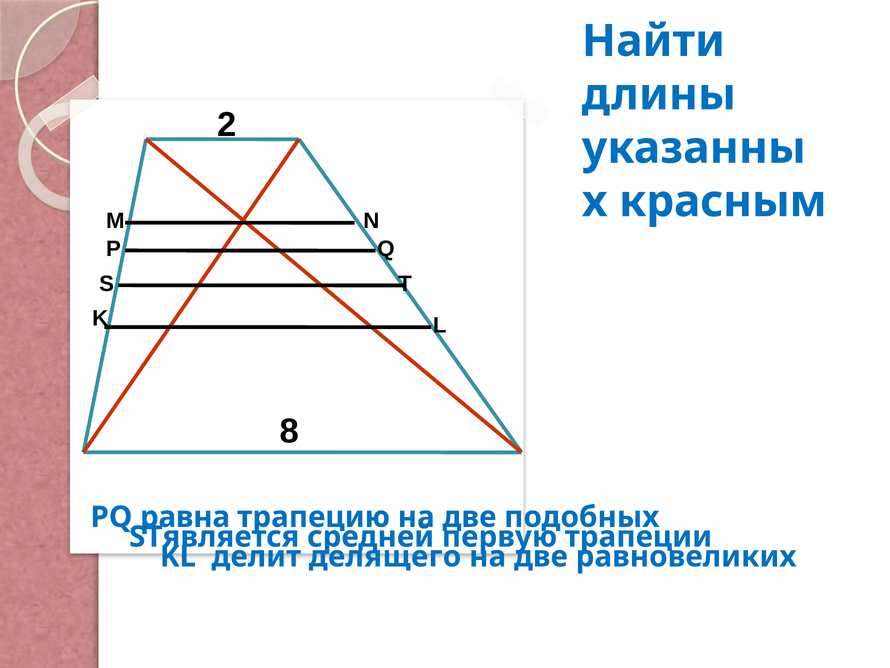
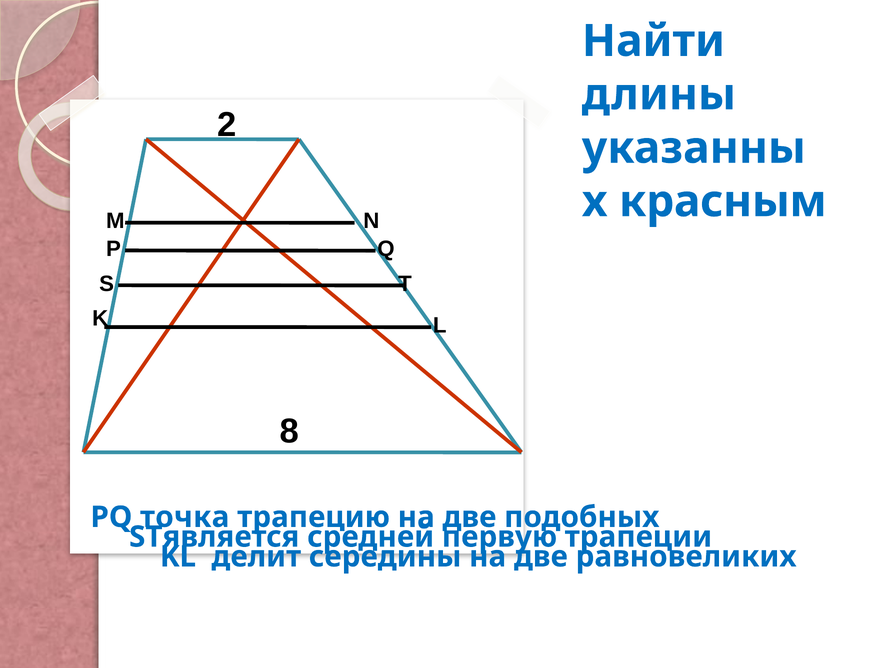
равна: равна -> точка
делящего: делящего -> середины
